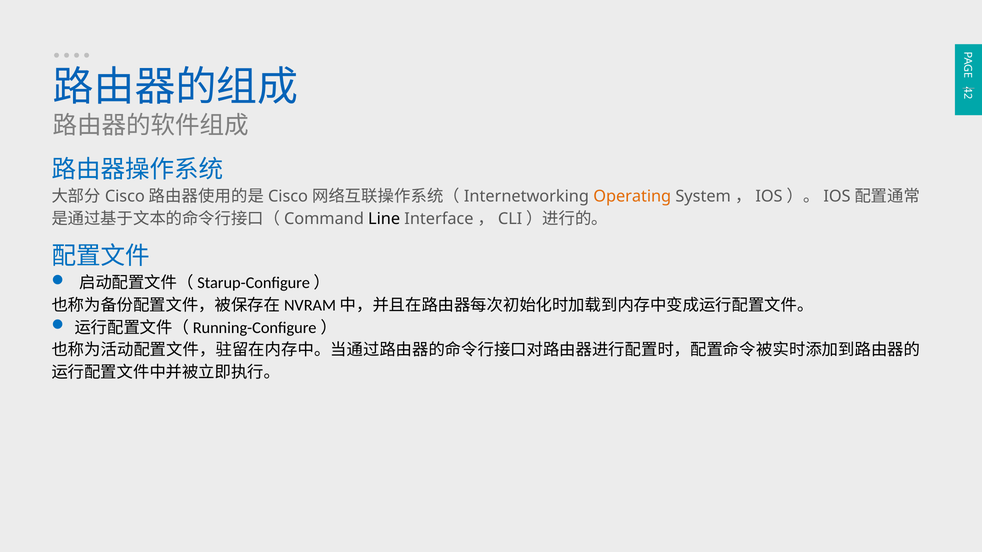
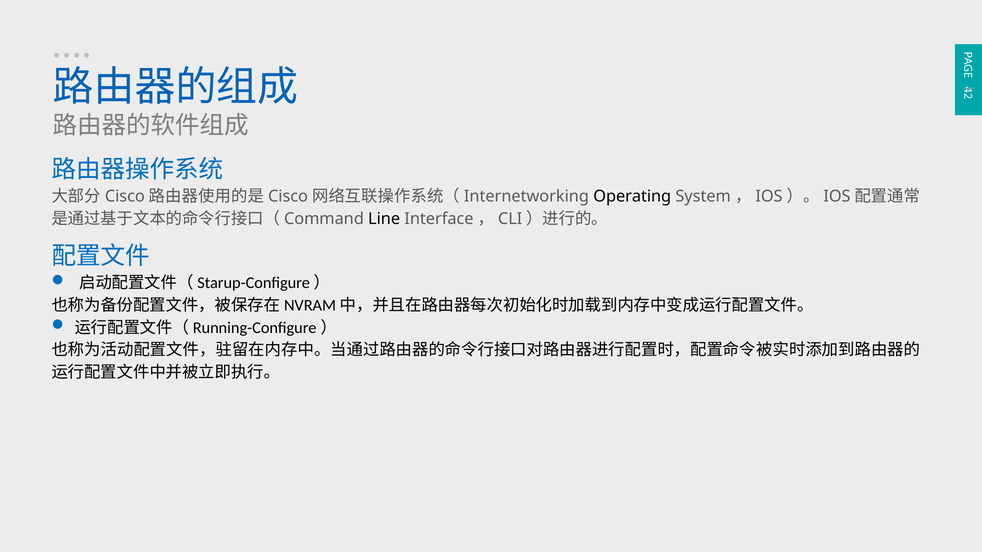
Operating colour: orange -> black
